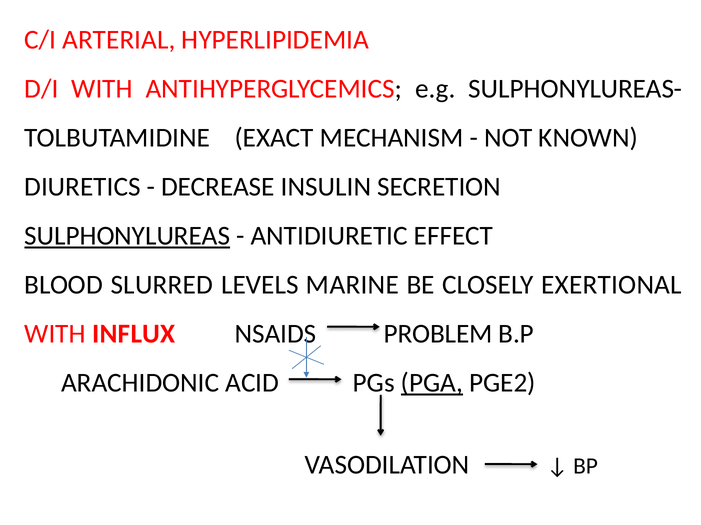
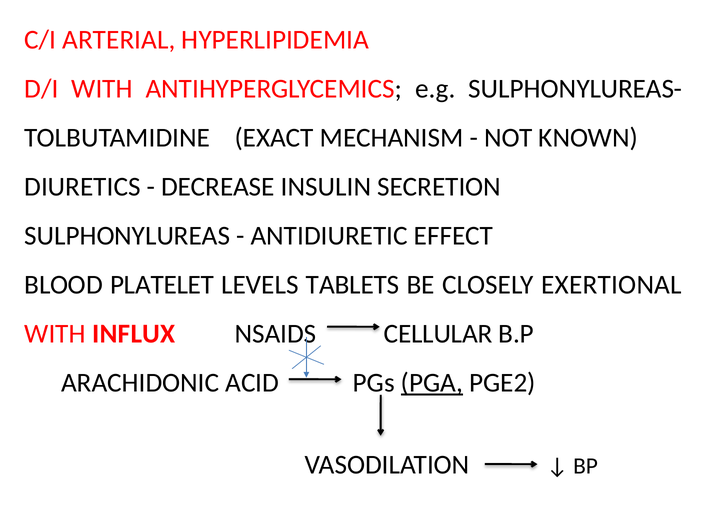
SULPHONYLUREAS underline: present -> none
SLURRED: SLURRED -> PLATELET
MARINE: MARINE -> TABLETS
PROBLEM: PROBLEM -> CELLULAR
